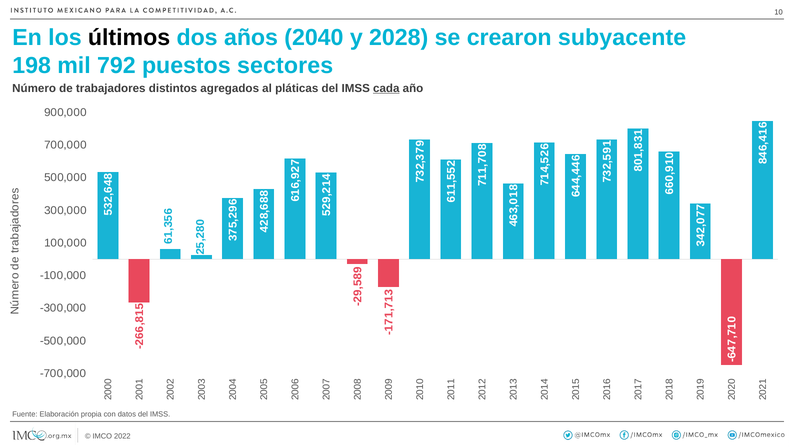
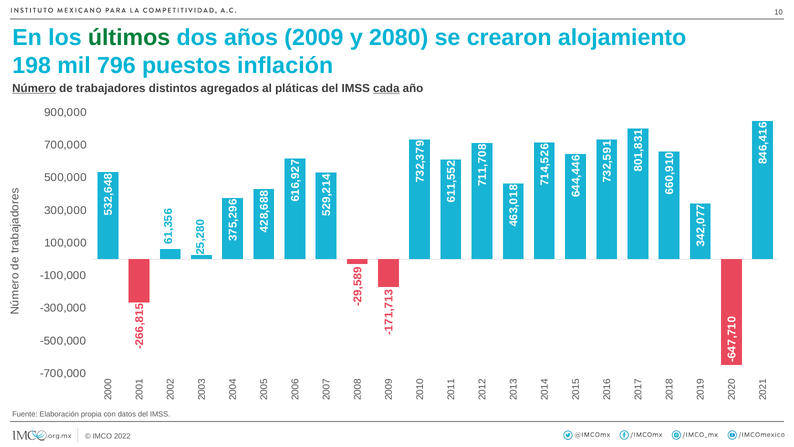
últimos colour: black -> green
2040: 2040 -> 2009
2028: 2028 -> 2080
subyacente: subyacente -> alojamiento
792: 792 -> 796
sectores: sectores -> inflación
Número underline: none -> present
